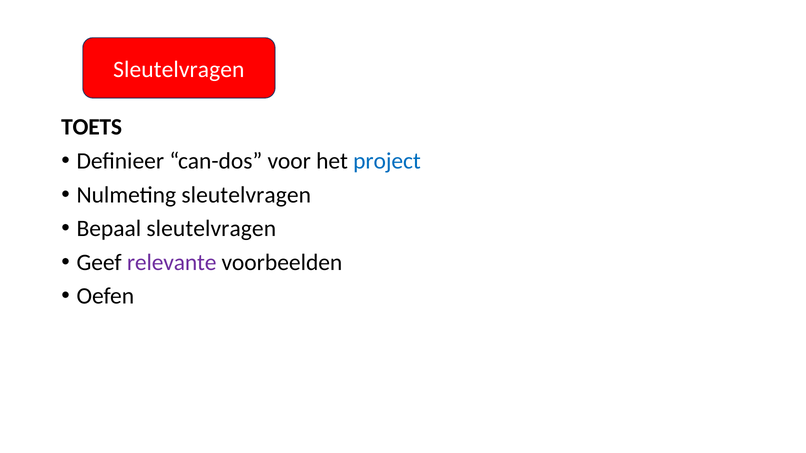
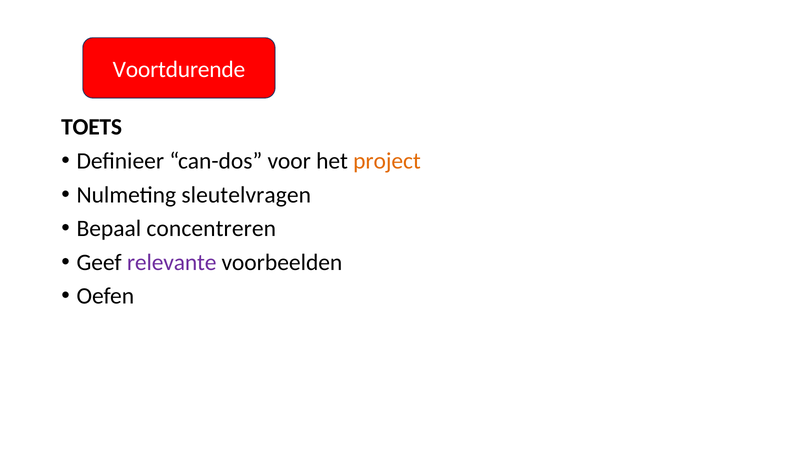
Sleutelvragen at (179, 70): Sleutelvragen -> Voortdurende
project colour: blue -> orange
Bepaal sleutelvragen: sleutelvragen -> concentreren
